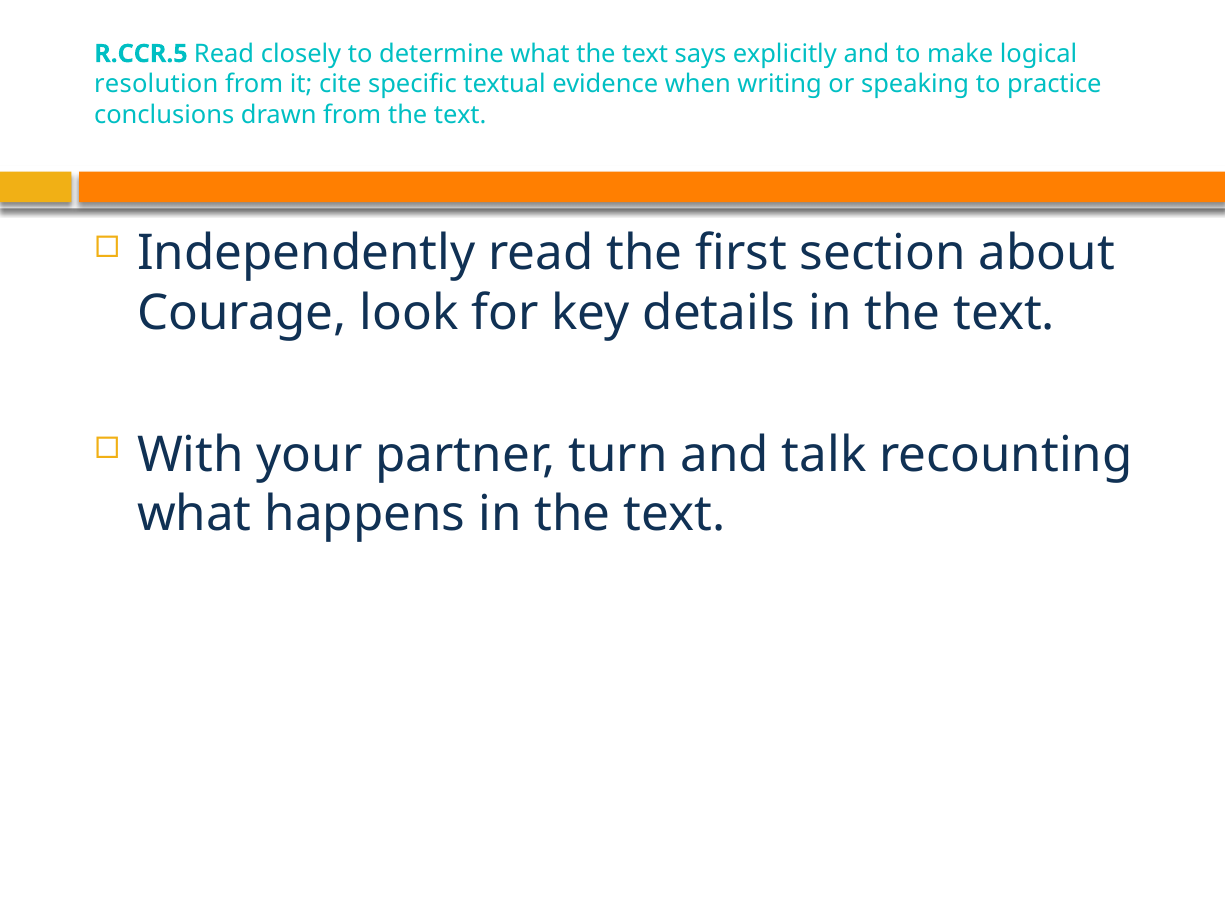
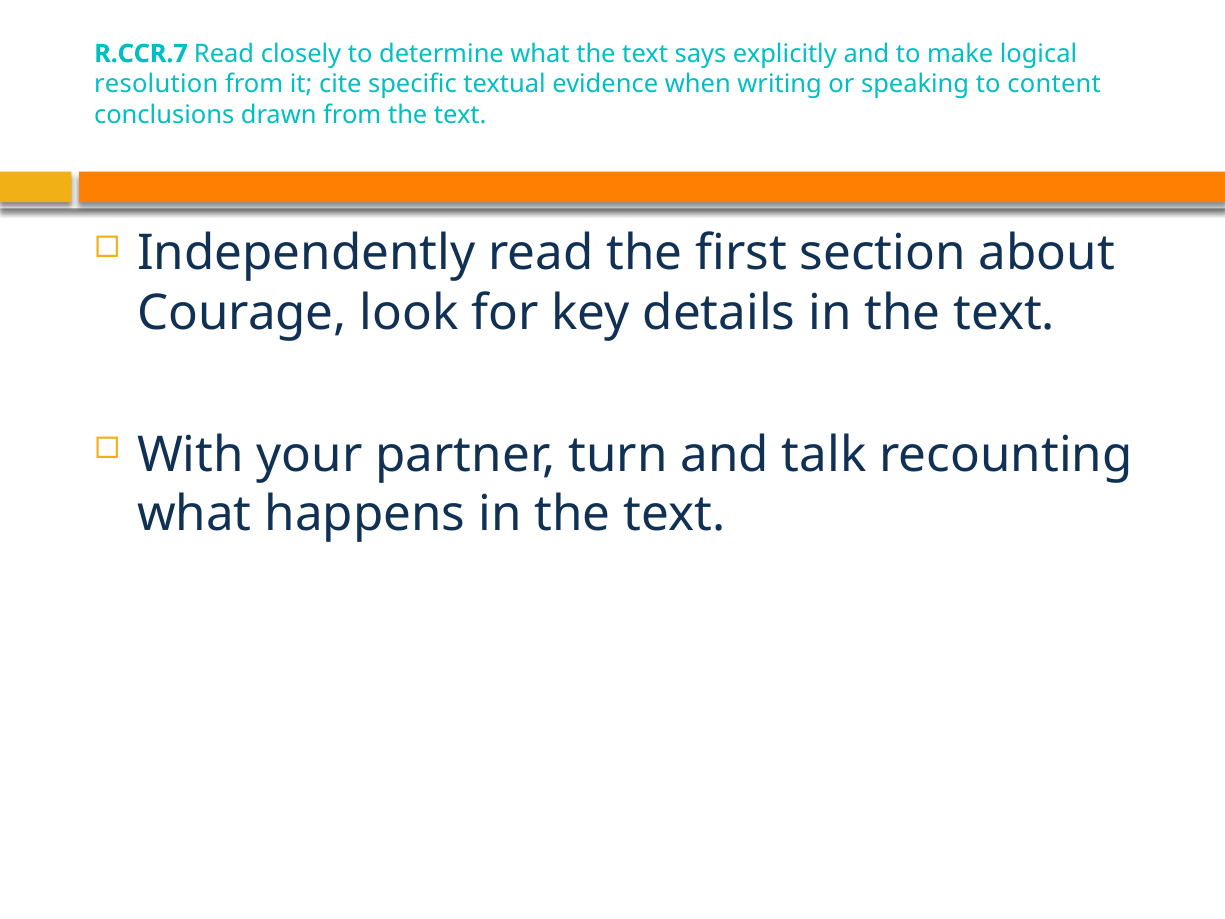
R.CCR.5: R.CCR.5 -> R.CCR.7
practice: practice -> content
